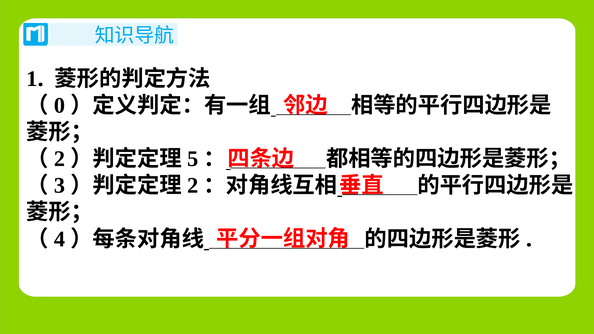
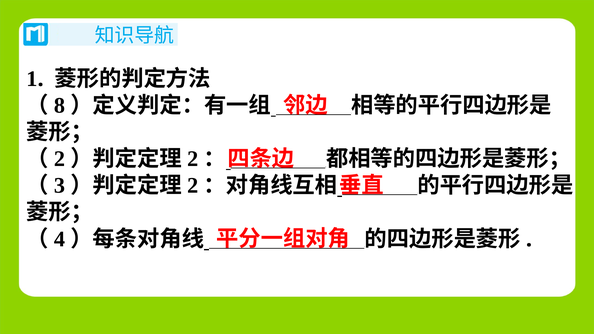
0: 0 -> 8
5 at (193, 159): 5 -> 2
